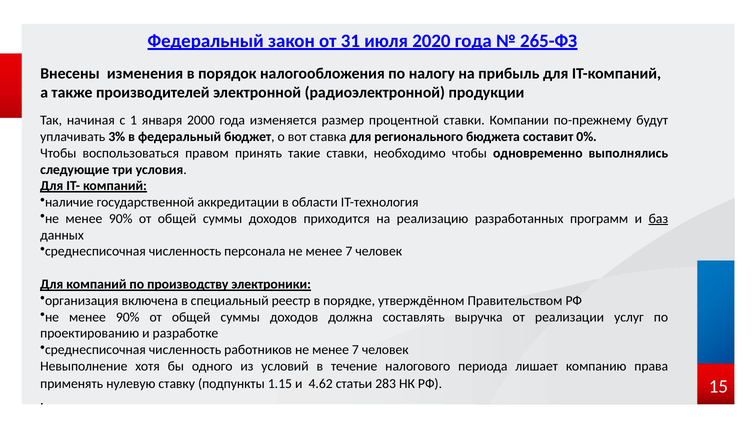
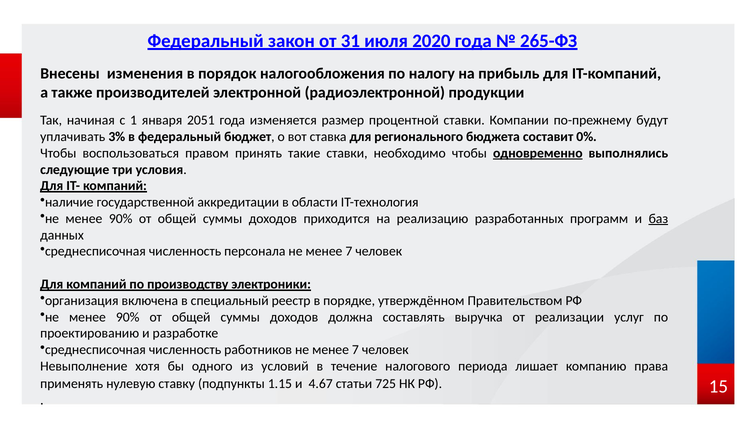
2000: 2000 -> 2051
одновременно underline: none -> present
4.62: 4.62 -> 4.67
283: 283 -> 725
